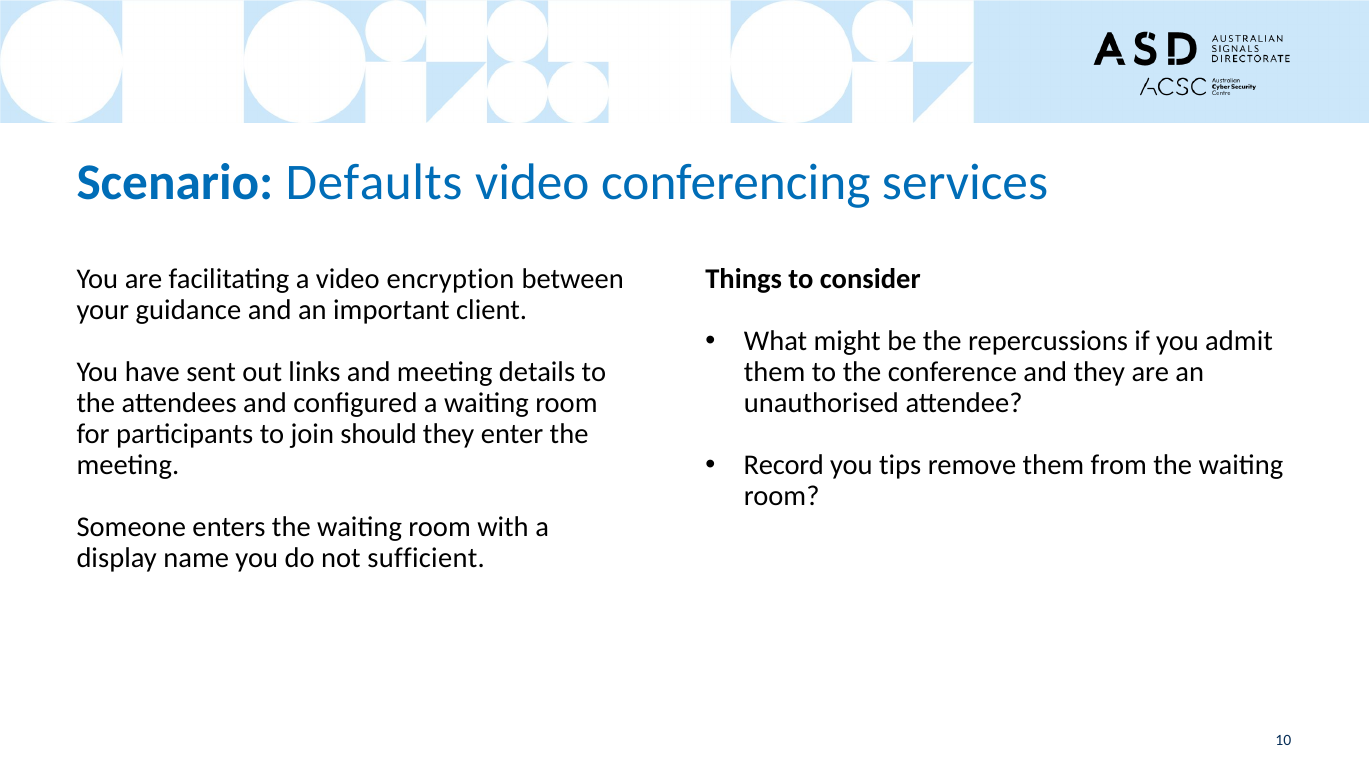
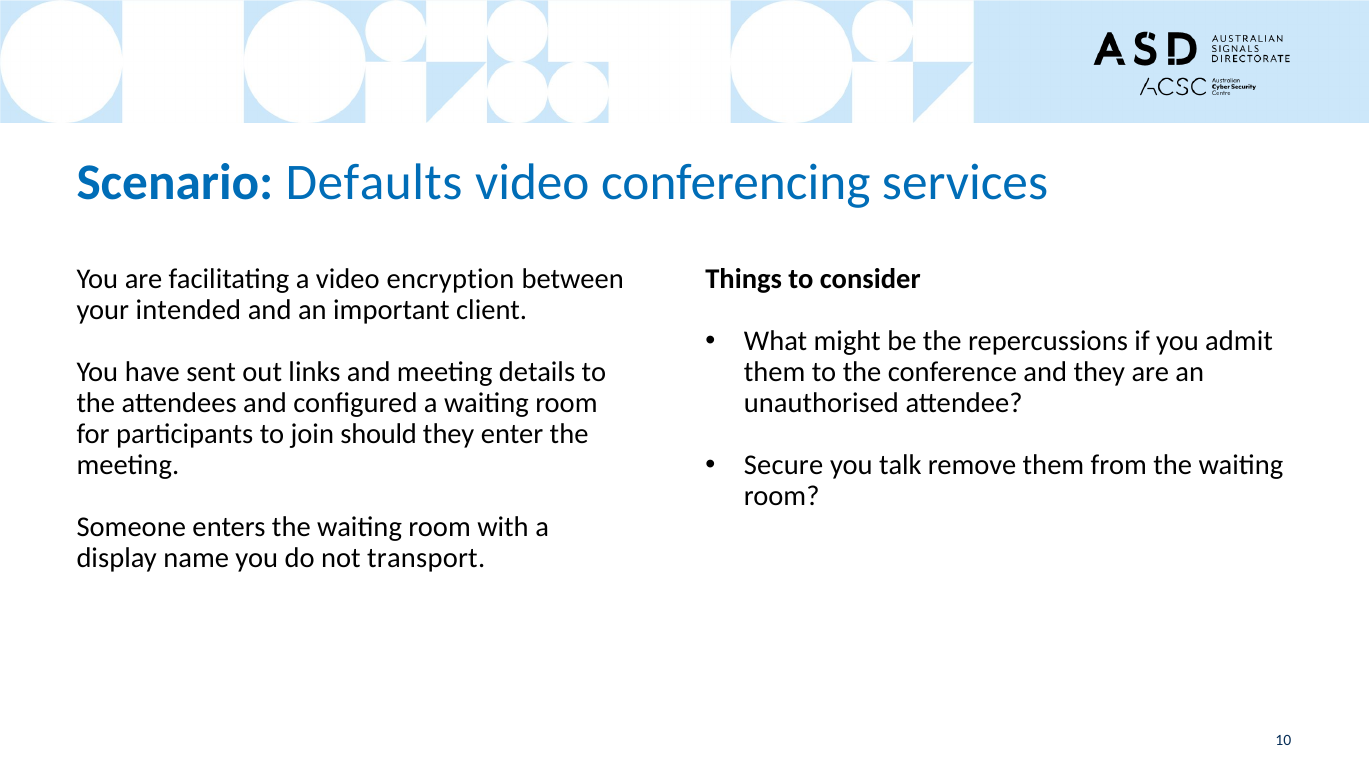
guidance: guidance -> intended
Record: Record -> Secure
tips: tips -> talk
sufficient: sufficient -> transport
